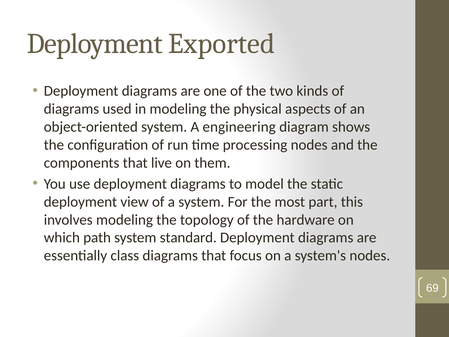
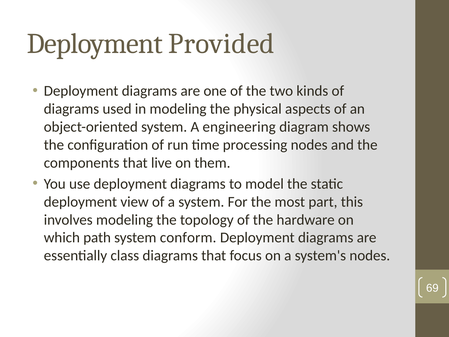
Exported: Exported -> Provided
standard: standard -> conform
